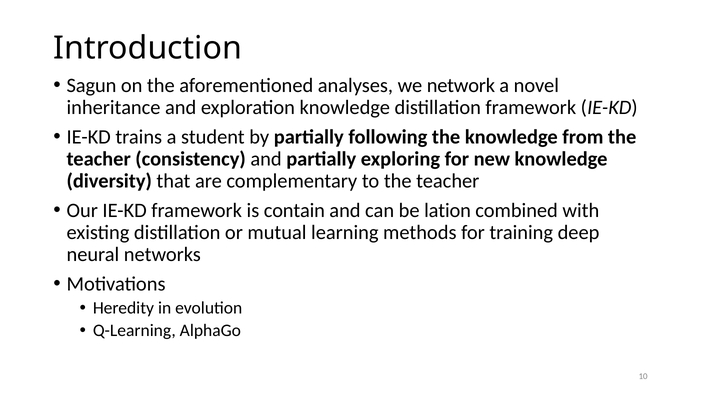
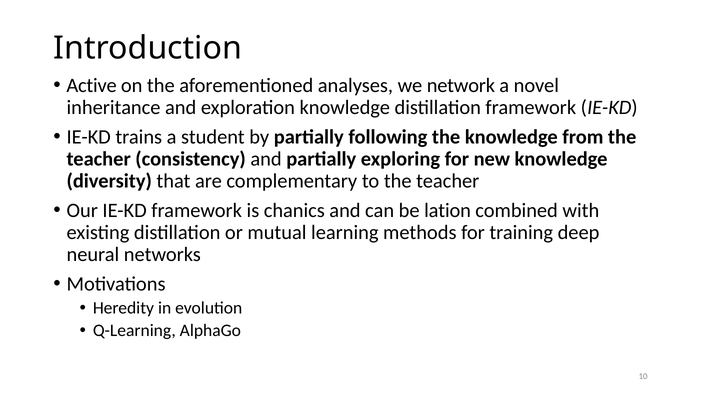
Sagun: Sagun -> Active
contain: contain -> chanics
